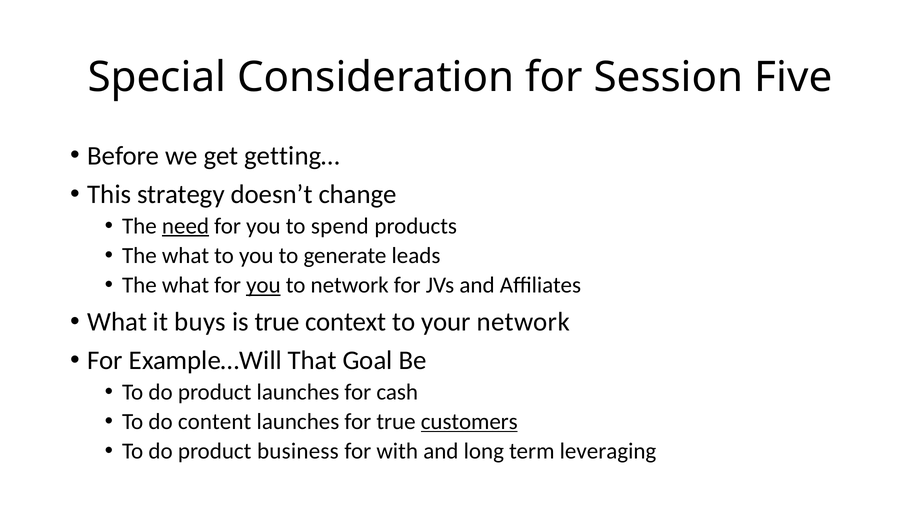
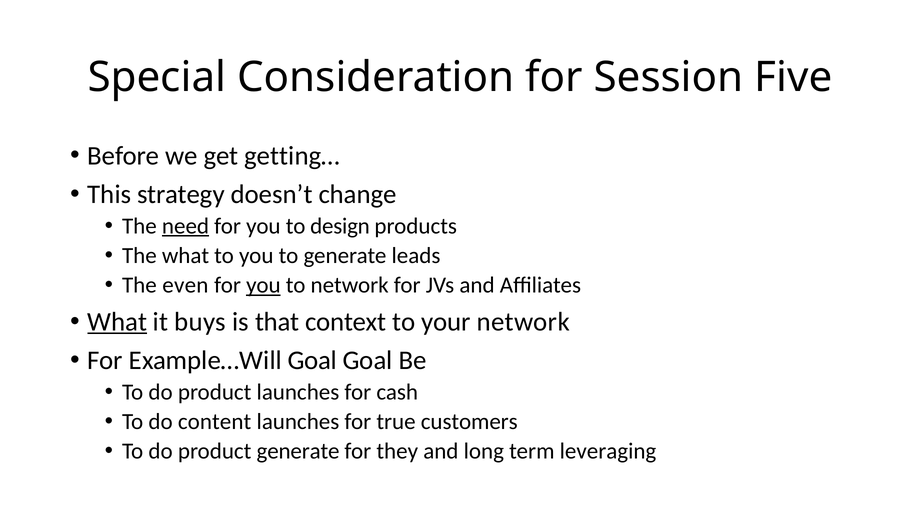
spend: spend -> design
what at (186, 285): what -> even
What at (117, 322) underline: none -> present
is true: true -> that
Example…Will That: That -> Goal
customers underline: present -> none
product business: business -> generate
with: with -> they
